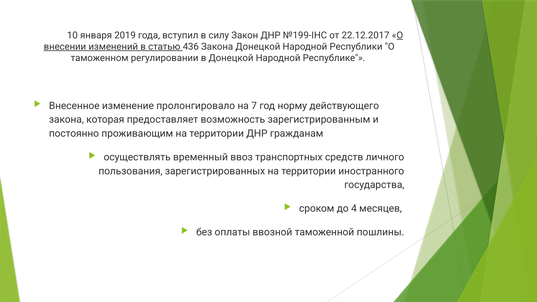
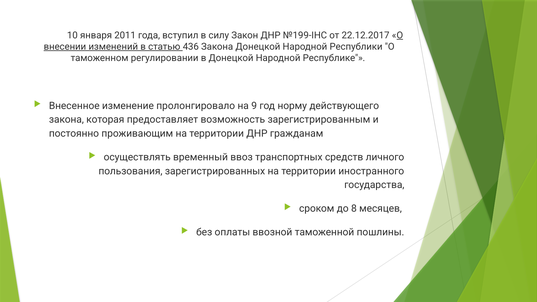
2019: 2019 -> 2011
7: 7 -> 9
4: 4 -> 8
